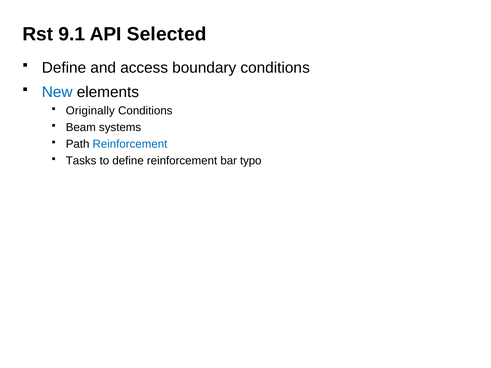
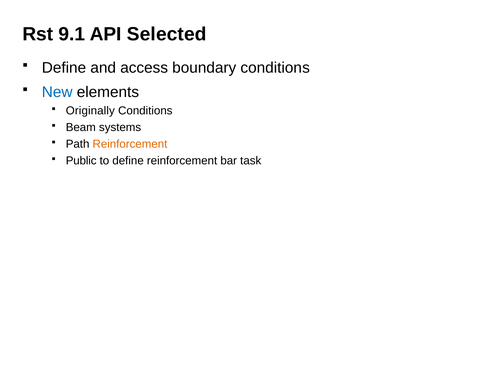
Reinforcement at (130, 144) colour: blue -> orange
Tasks: Tasks -> Public
typo: typo -> task
